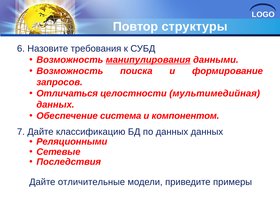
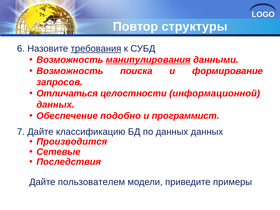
требования underline: none -> present
мультимедийная: мультимедийная -> информационной
система: система -> подобно
компонентом: компонентом -> программист
Реляционными: Реляционными -> Производится
отличительные: отличительные -> пользователем
